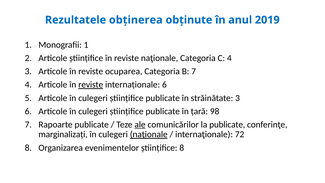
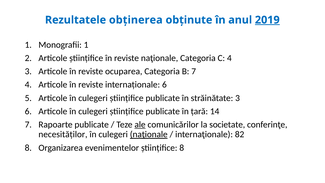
2019 underline: none -> present
reviste at (91, 85) underline: present -> none
98: 98 -> 14
la publicate: publicate -> societate
marginalizați: marginalizați -> necesităților
72: 72 -> 82
